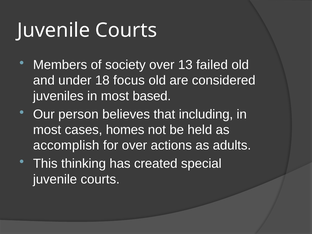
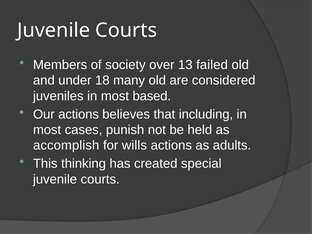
focus: focus -> many
Our person: person -> actions
homes: homes -> punish
for over: over -> wills
